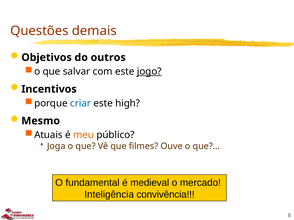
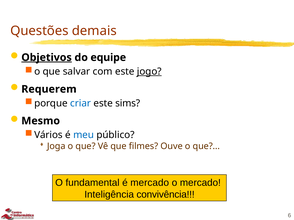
Objetivos underline: none -> present
outros: outros -> equipe
Incentivos: Incentivos -> Requerem
high: high -> sims
Atuais: Atuais -> Vários
meu colour: orange -> blue
é medieval: medieval -> mercado
